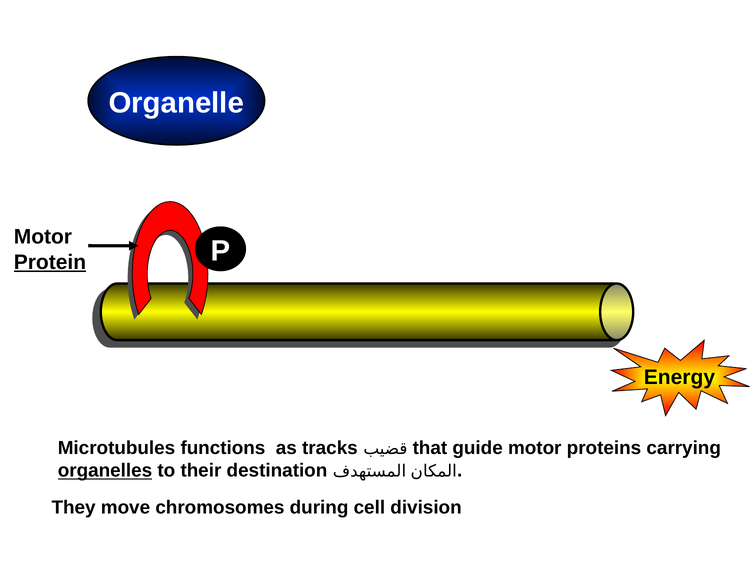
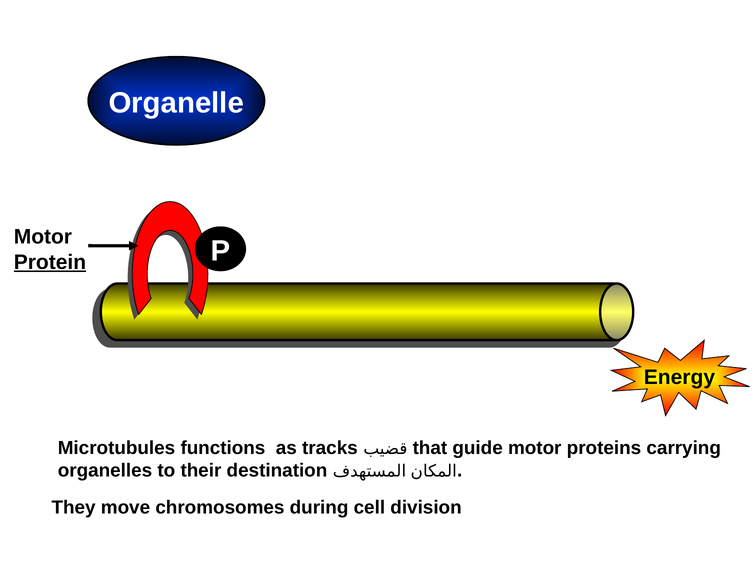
organelles underline: present -> none
